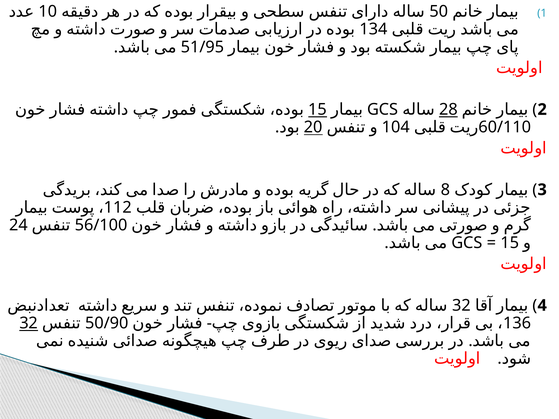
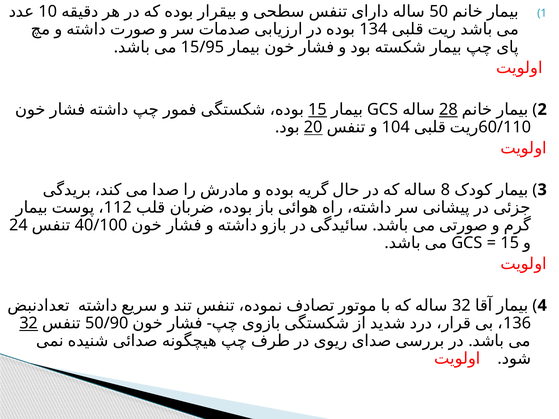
51/95: 51/95 -> 15/95
56/100: 56/100 -> 40/100
